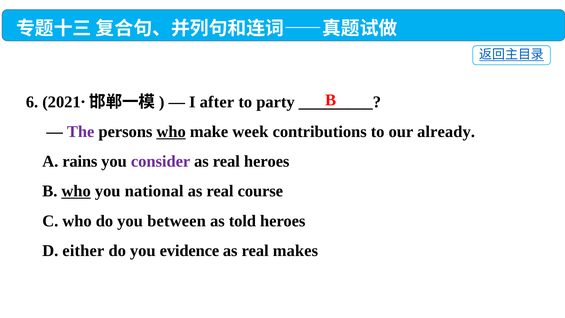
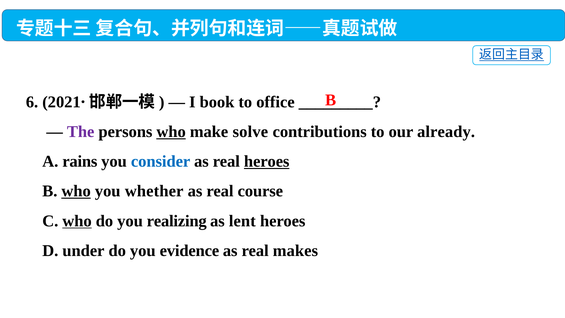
after: after -> book
party: party -> office
week: week -> solve
consider colour: purple -> blue
heroes at (267, 161) underline: none -> present
national: national -> whether
who at (77, 221) underline: none -> present
between: between -> realizing
told: told -> lent
either: either -> under
